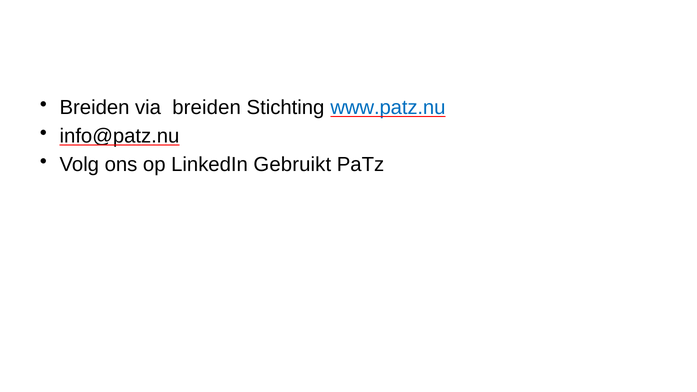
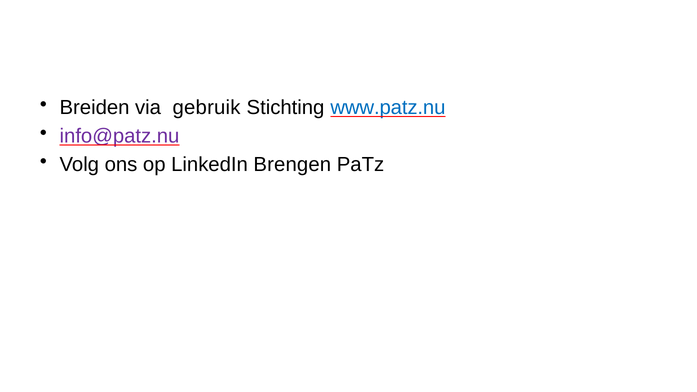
via breiden: breiden -> gebruik
info@patz.nu colour: black -> purple
Gebruikt: Gebruikt -> Brengen
